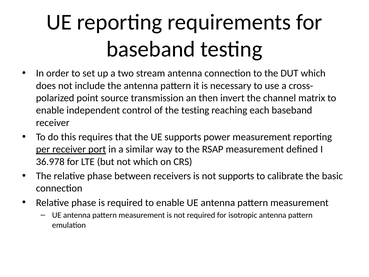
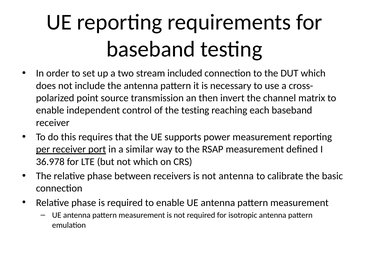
stream antenna: antenna -> included
not supports: supports -> antenna
